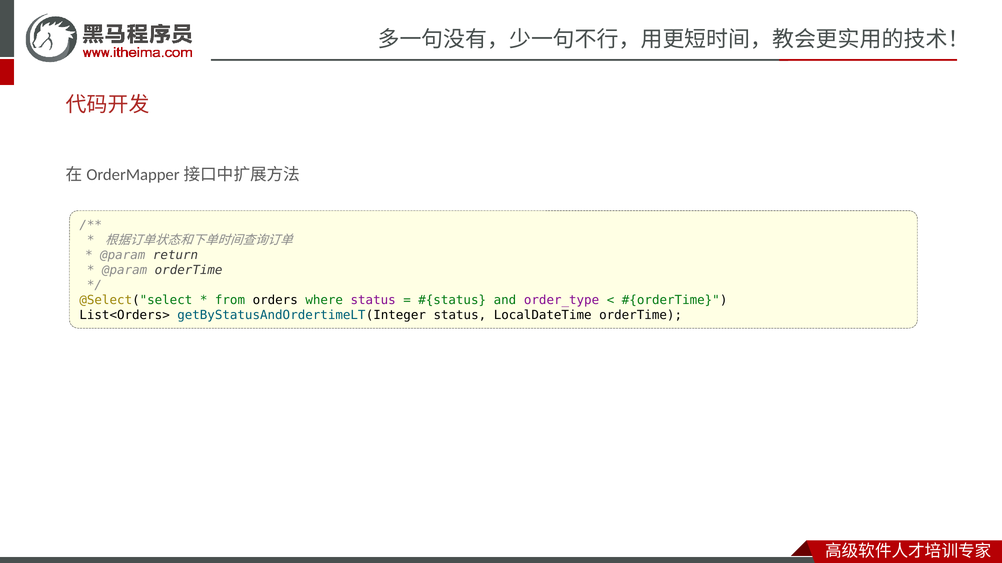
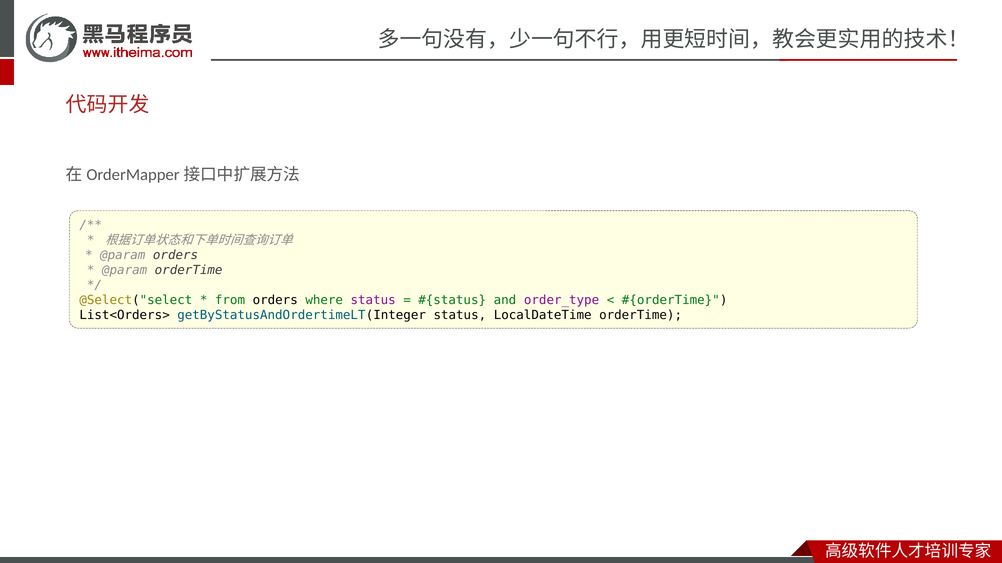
@param return: return -> orders
